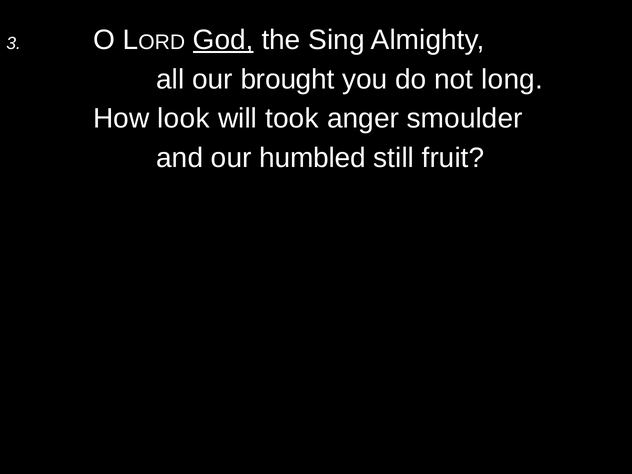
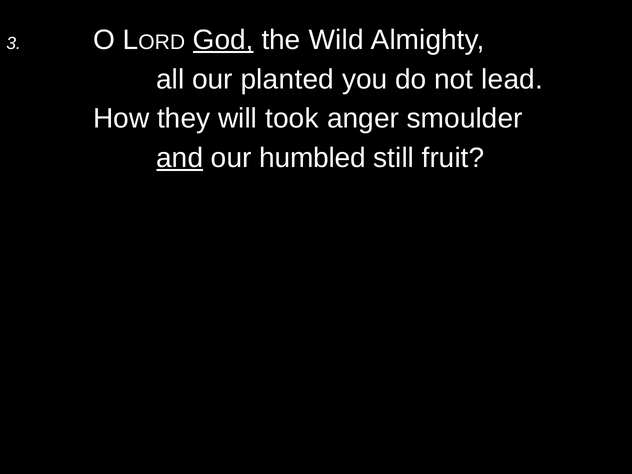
Sing: Sing -> Wild
brought: brought -> planted
long: long -> lead
look: look -> they
and underline: none -> present
